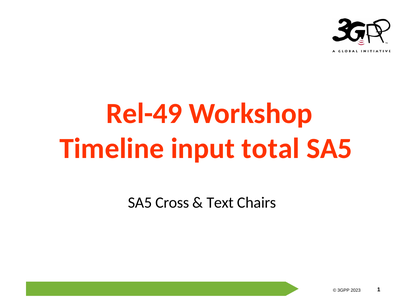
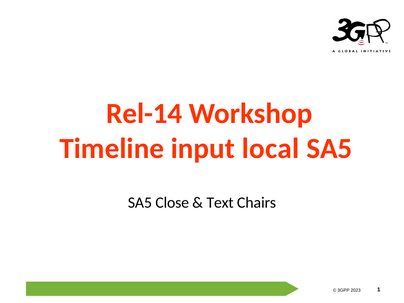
Rel-49: Rel-49 -> Rel-14
total: total -> local
Cross: Cross -> Close
